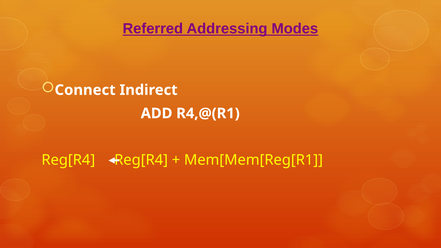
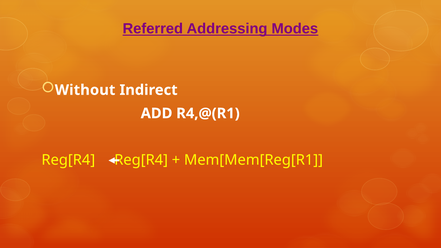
Connect: Connect -> Without
